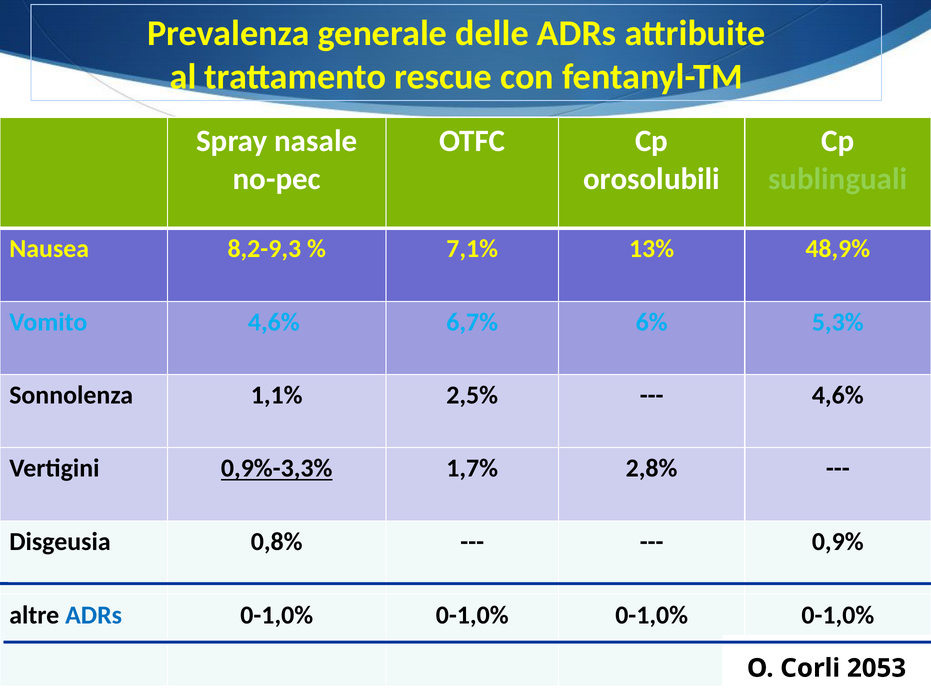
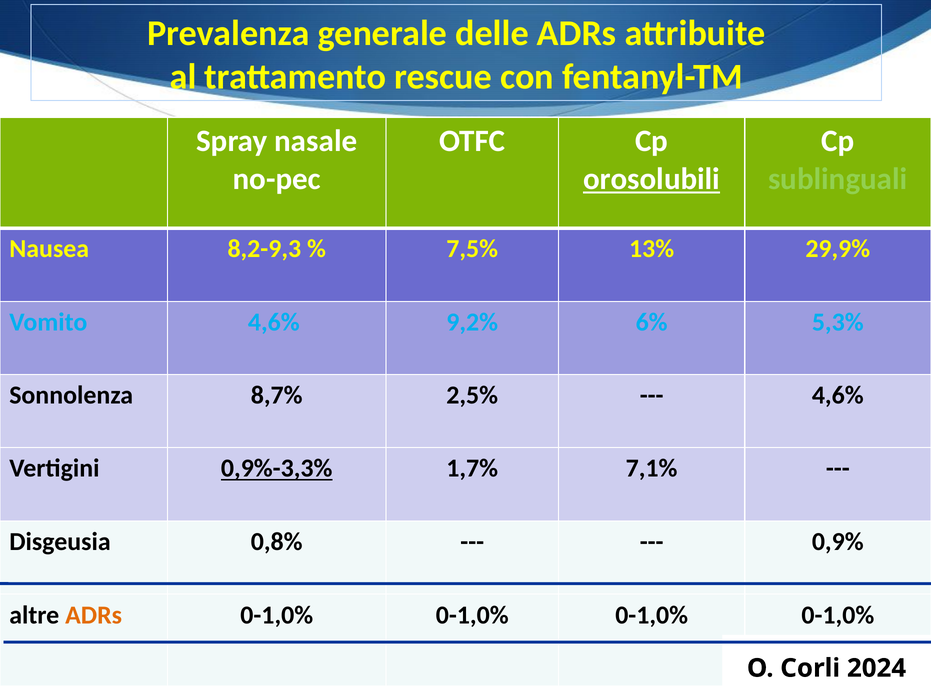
orosolubili underline: none -> present
7,1%: 7,1% -> 7,5%
48,9%: 48,9% -> 29,9%
6,7%: 6,7% -> 9,2%
1,1%: 1,1% -> 8,7%
2,8%: 2,8% -> 7,1%
ADRs at (94, 615) colour: blue -> orange
2053: 2053 -> 2024
